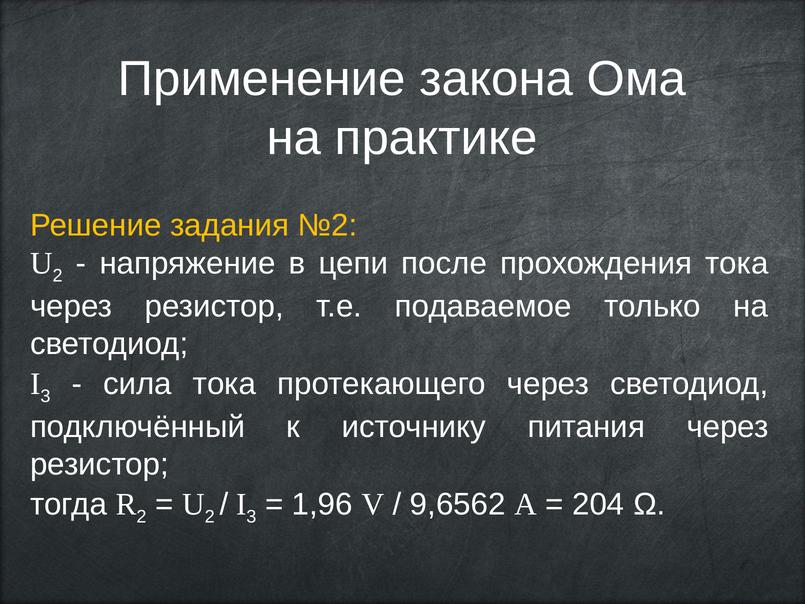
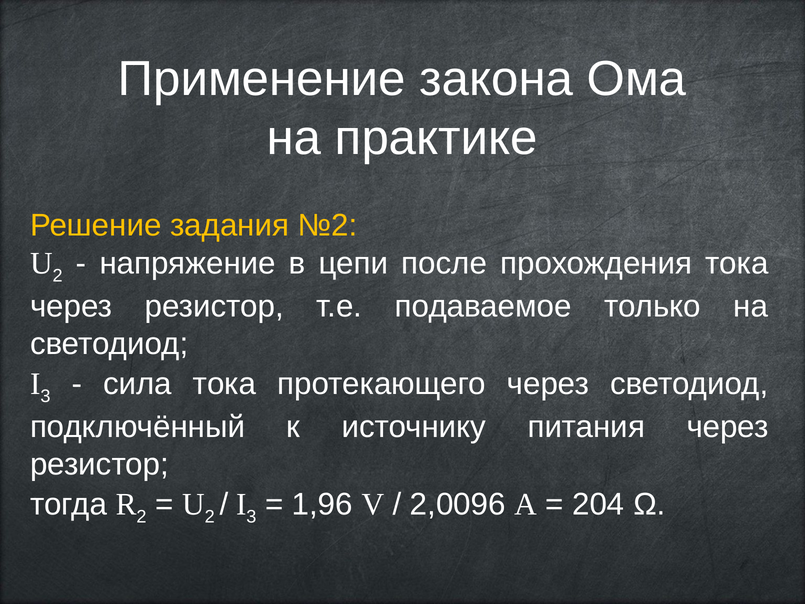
9,6562: 9,6562 -> 2,0096
